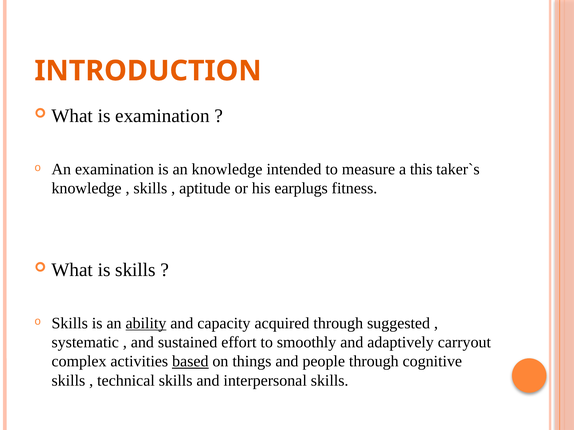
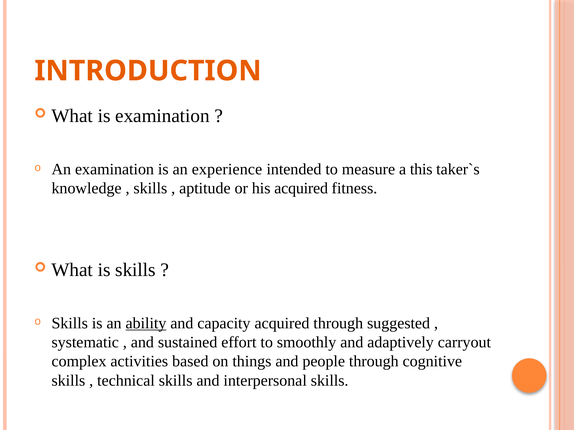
an knowledge: knowledge -> experience
his earplugs: earplugs -> acquired
based underline: present -> none
